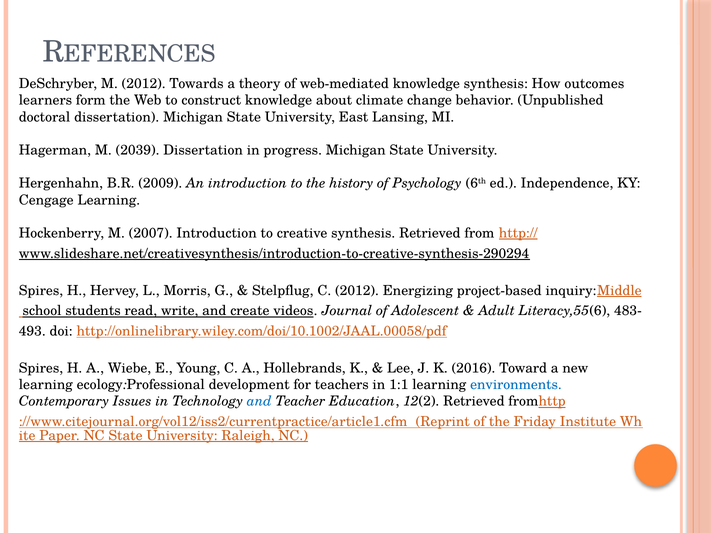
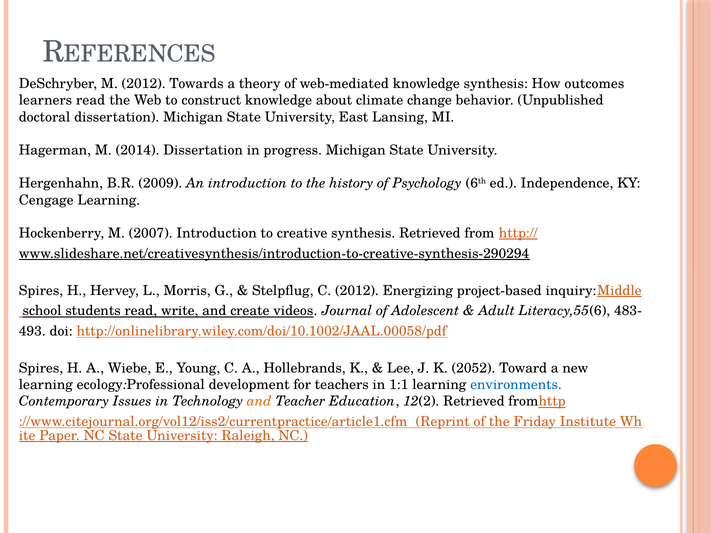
learners form: form -> read
2039: 2039 -> 2014
2016: 2016 -> 2052
and at (259, 402) colour: blue -> orange
